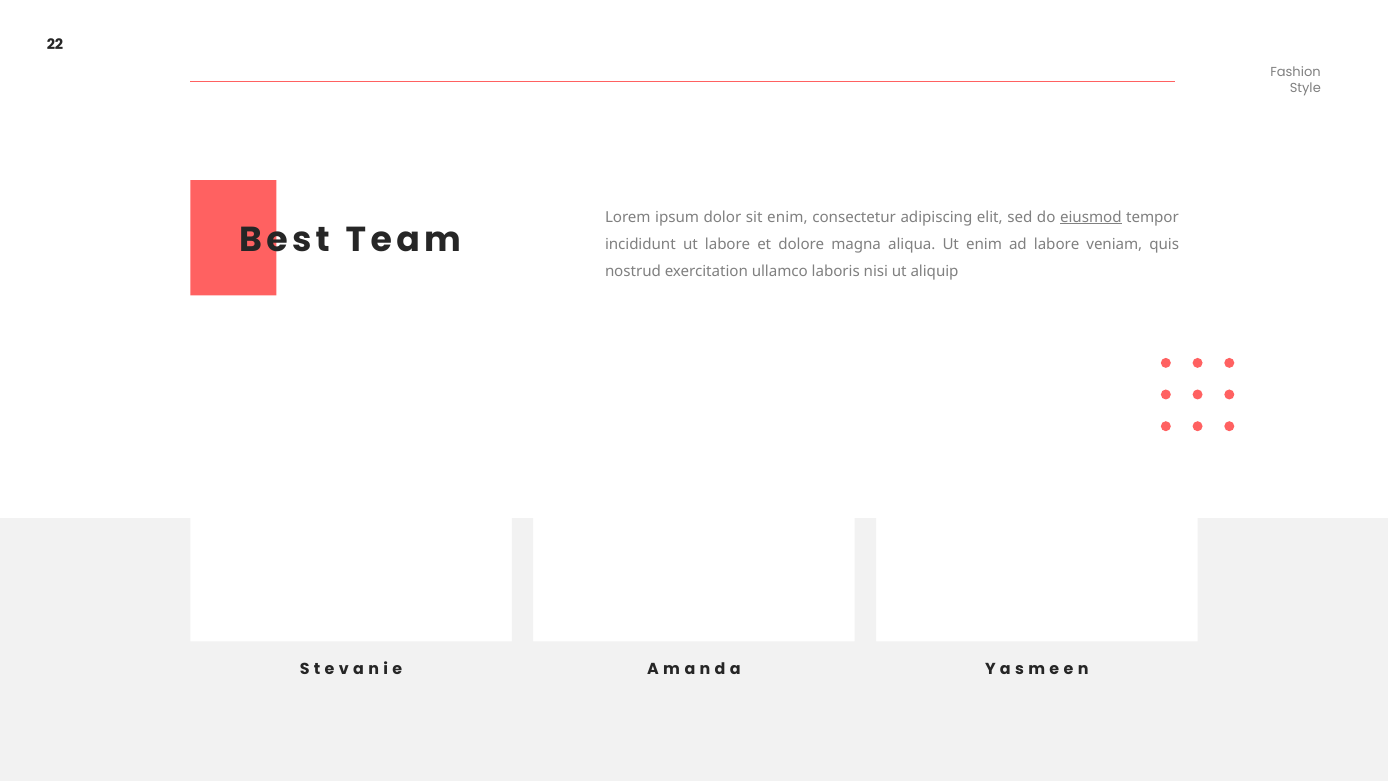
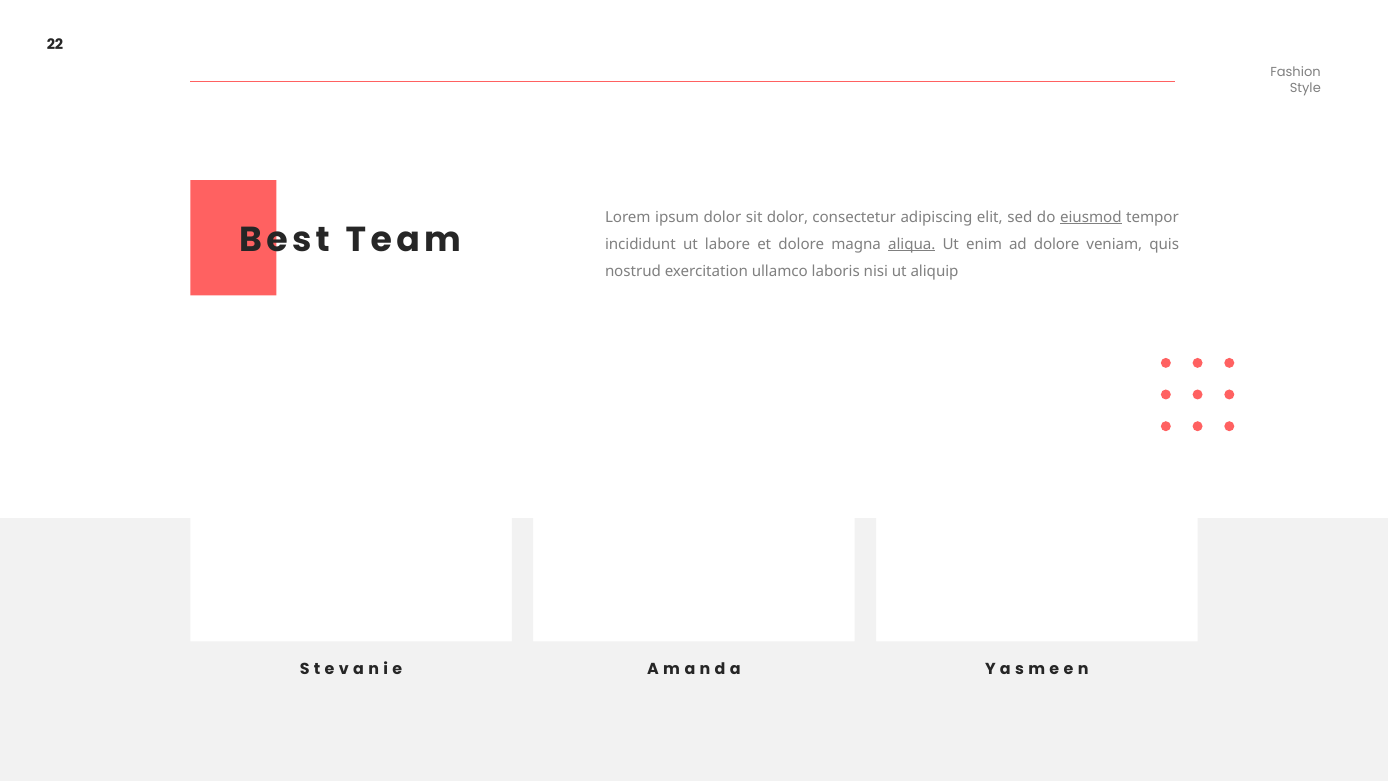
sit enim: enim -> dolor
aliqua underline: none -> present
ad labore: labore -> dolore
